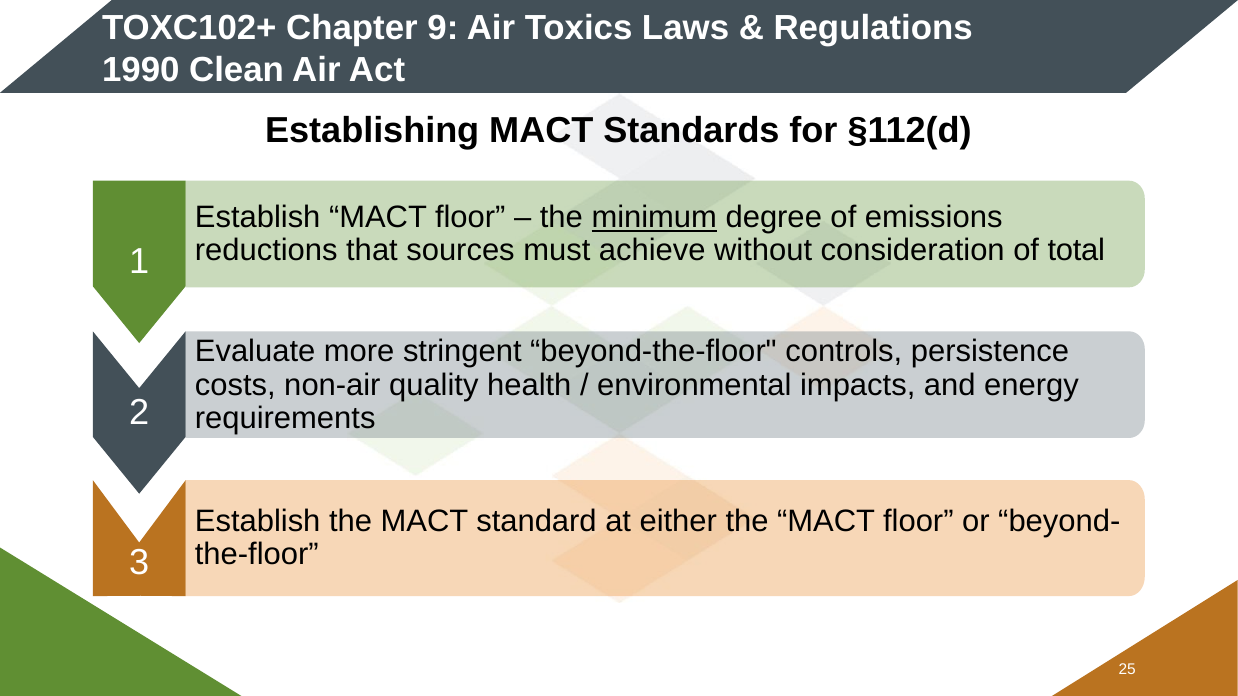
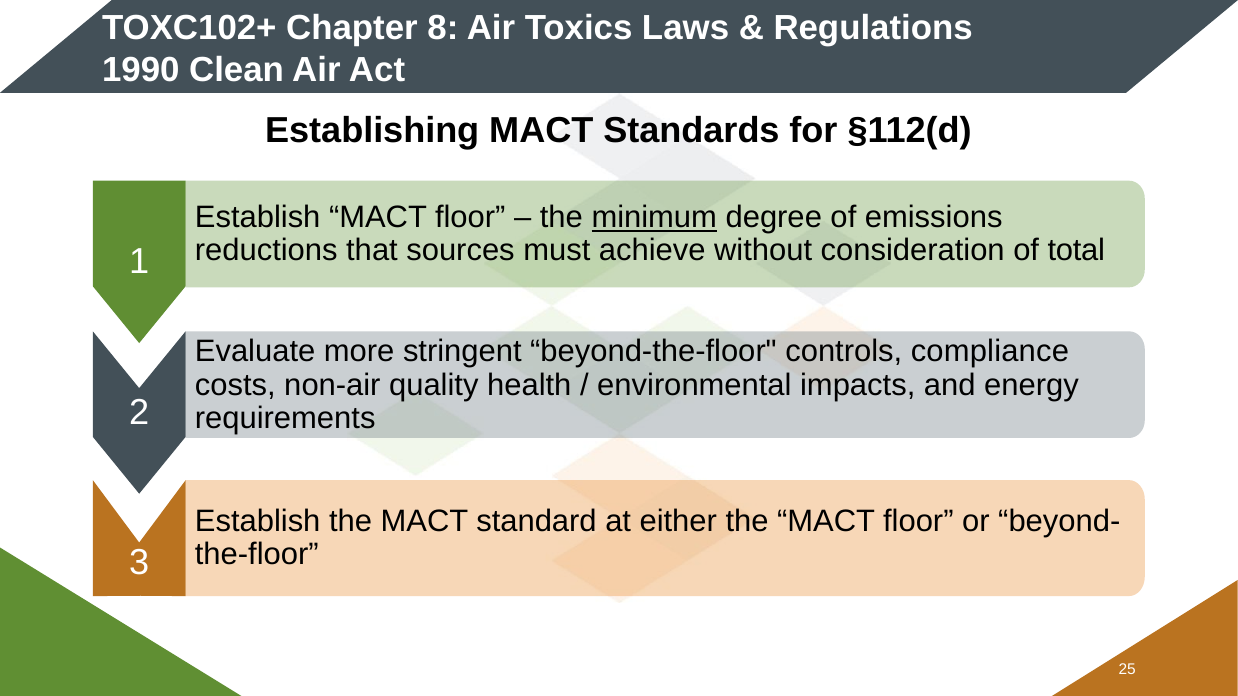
9: 9 -> 8
persistence: persistence -> compliance
